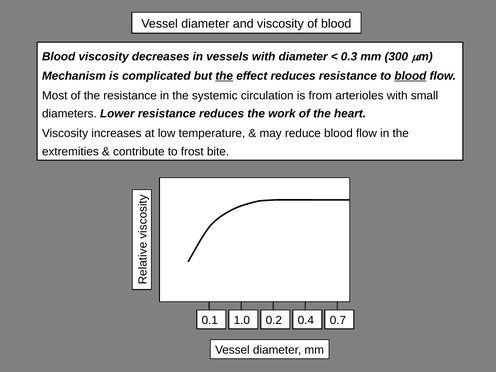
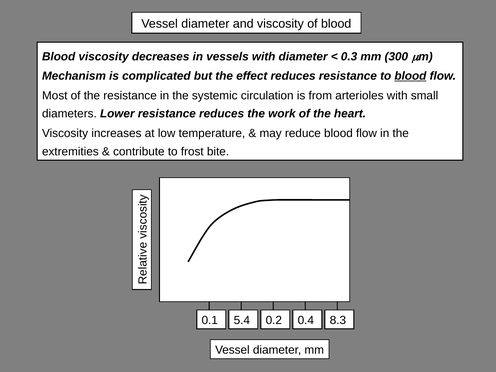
the at (224, 76) underline: present -> none
1.0: 1.0 -> 5.4
0.7: 0.7 -> 8.3
